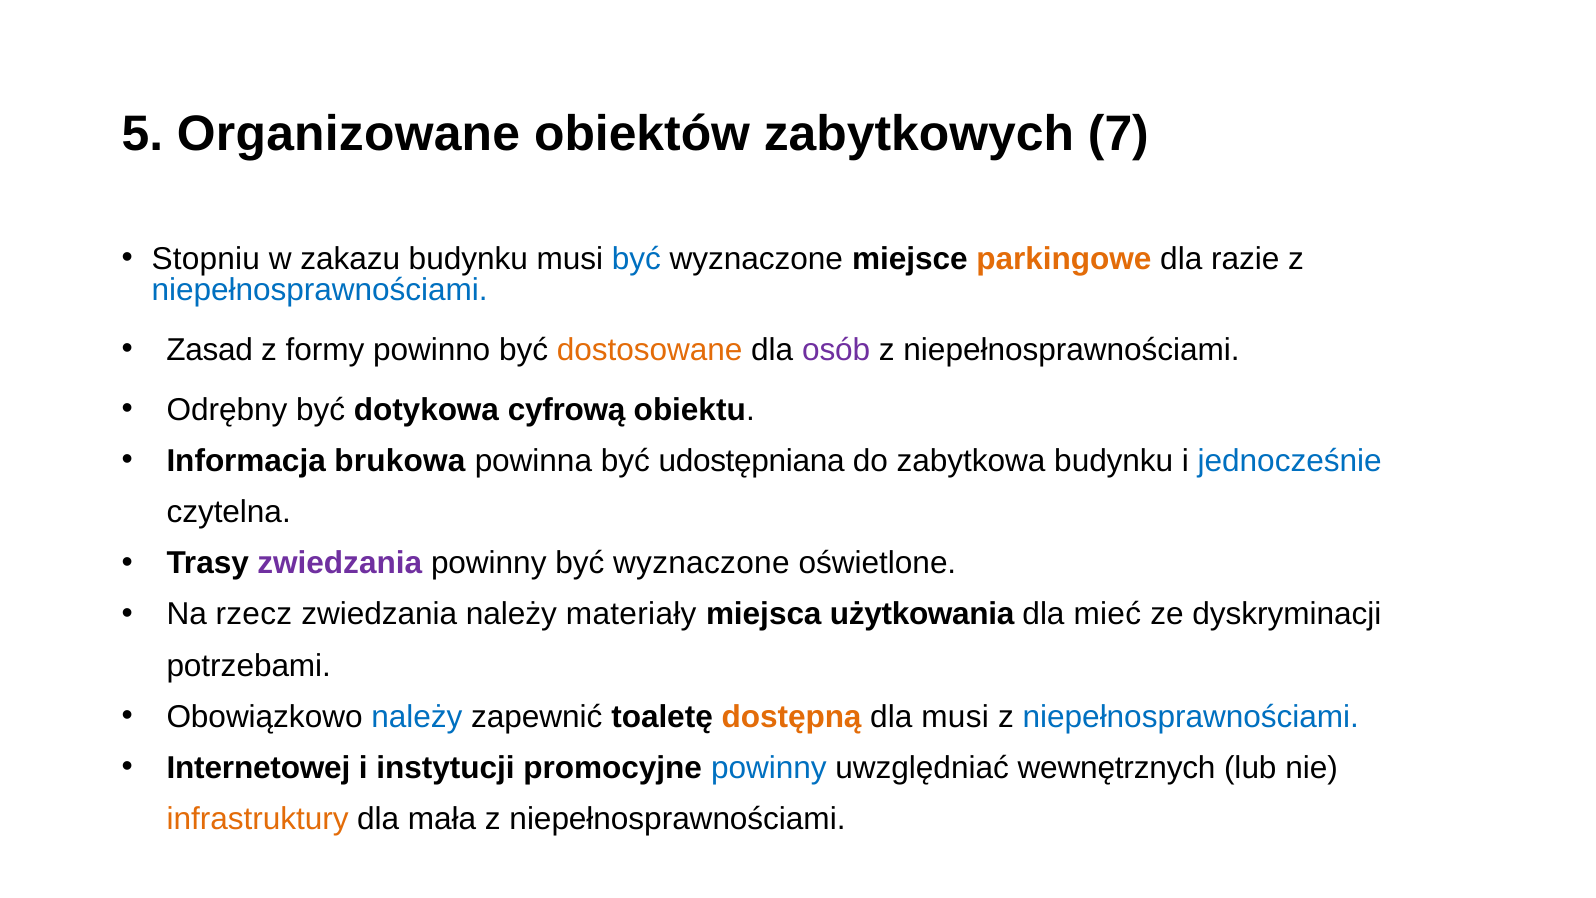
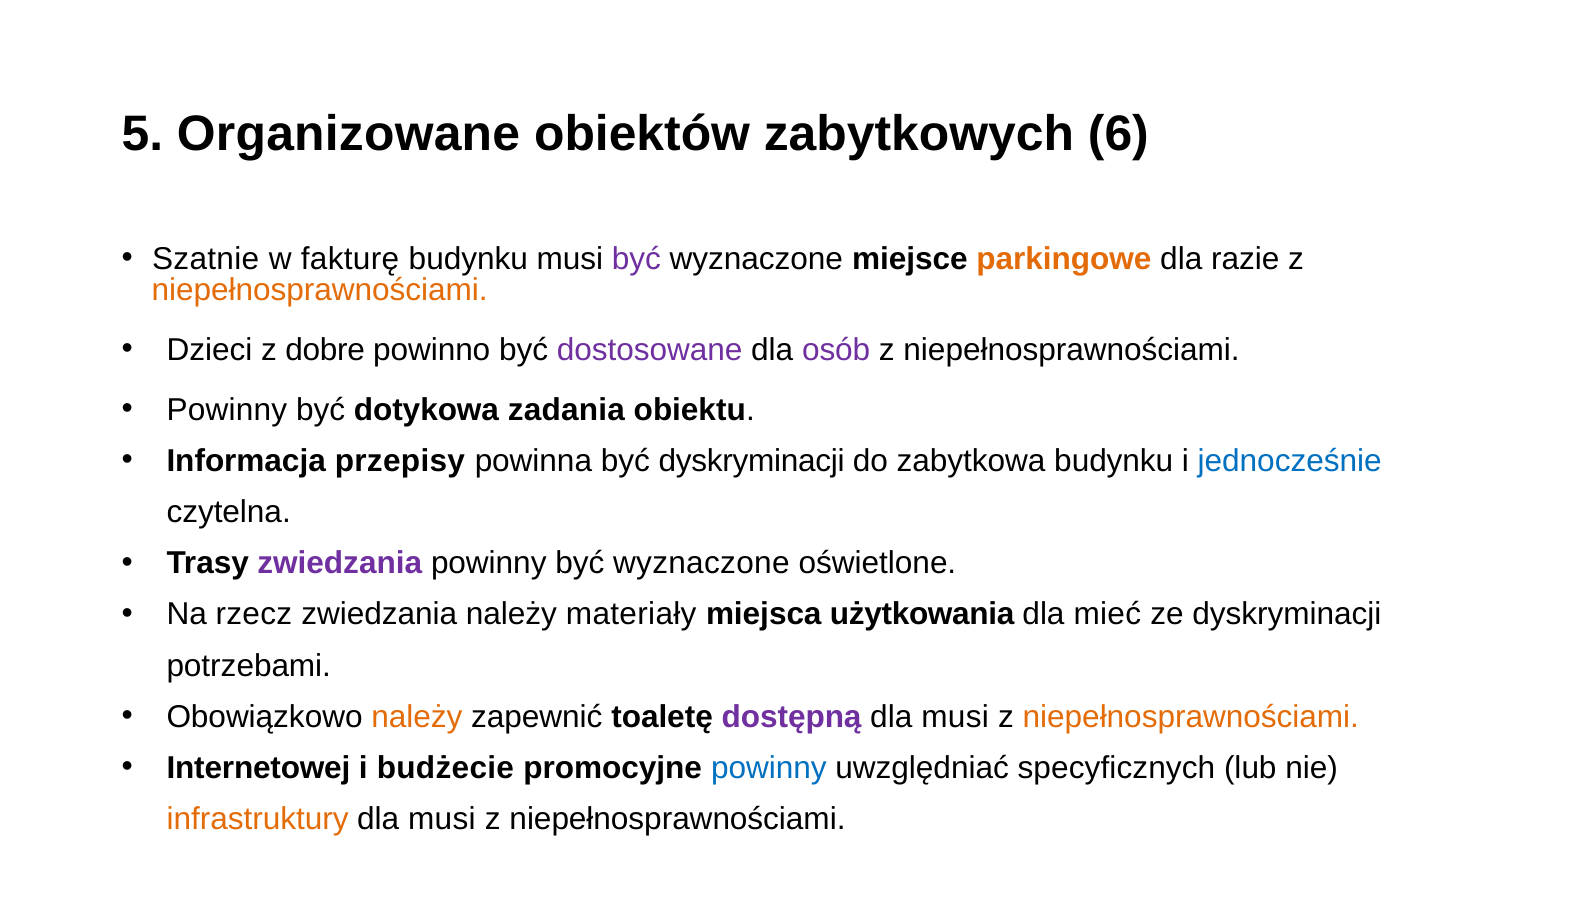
7: 7 -> 6
Stopniu: Stopniu -> Szatnie
zakazu: zakazu -> fakturę
być at (636, 259) colour: blue -> purple
niepełnosprawnościami at (320, 290) colour: blue -> orange
Zasad: Zasad -> Dzieci
formy: formy -> dobre
dostosowane colour: orange -> purple
Odrębny at (227, 410): Odrębny -> Powinny
cyfrową: cyfrową -> zadania
brukowa: brukowa -> przepisy
być udostępniana: udostępniana -> dyskryminacji
należy at (417, 717) colour: blue -> orange
dostępną colour: orange -> purple
niepełnosprawnościami at (1191, 717) colour: blue -> orange
instytucji: instytucji -> budżecie
wewnętrznych: wewnętrznych -> specyficznych
mała at (442, 819): mała -> musi
